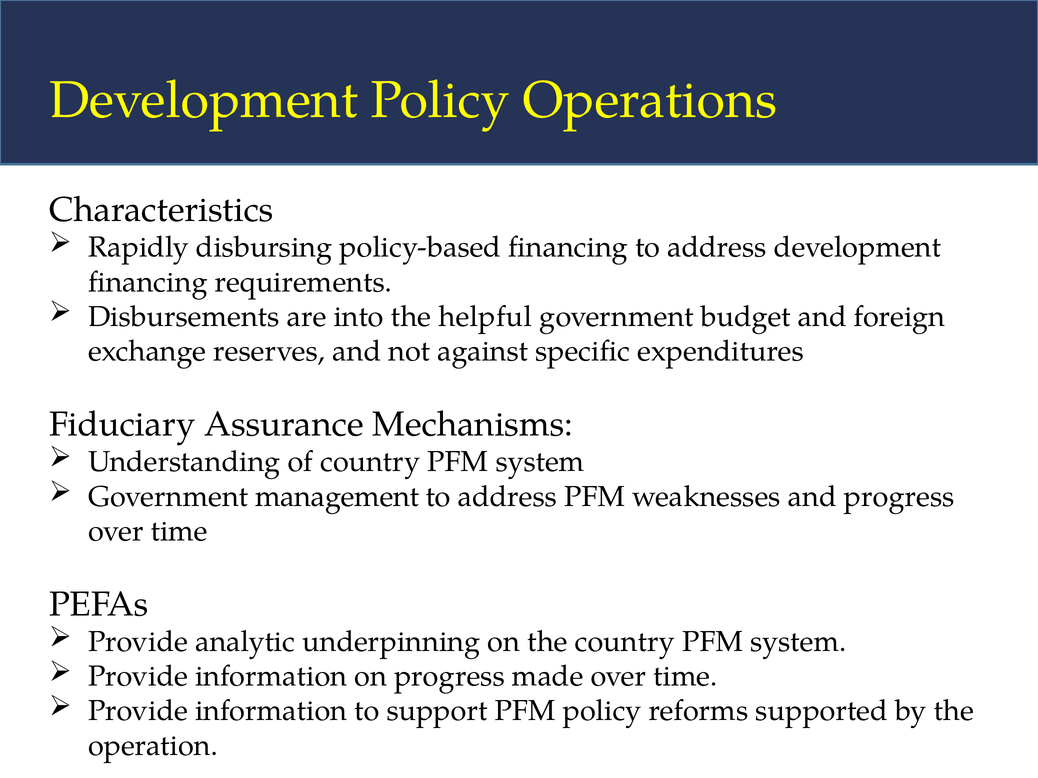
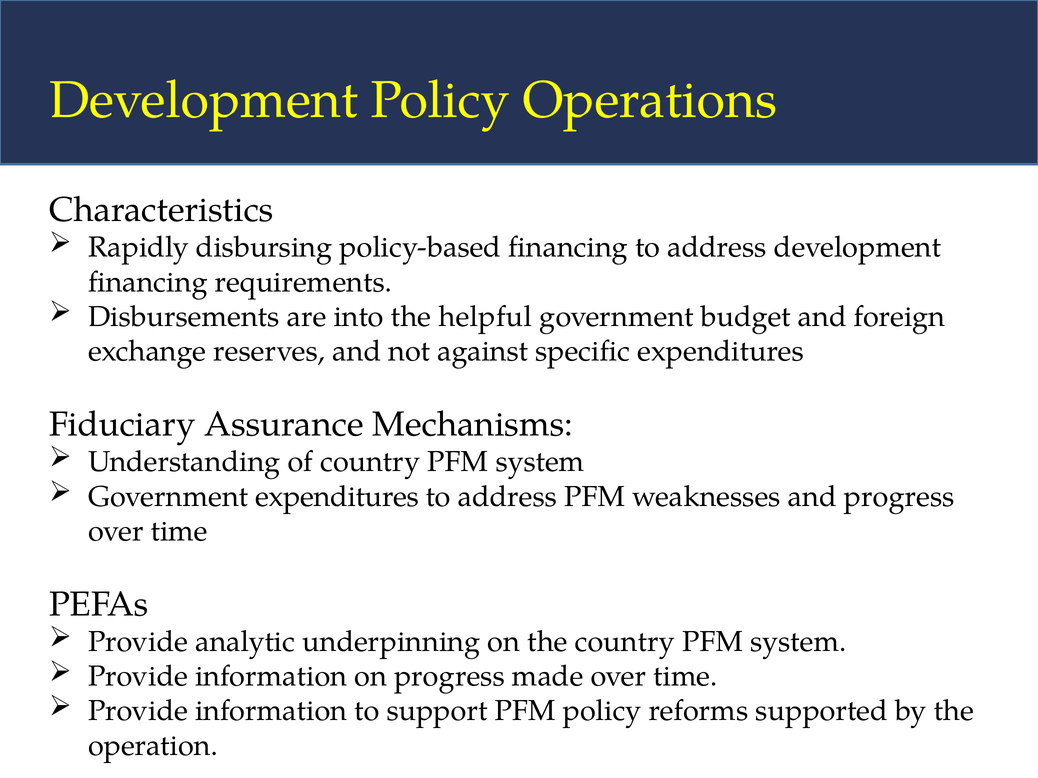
Government management: management -> expenditures
